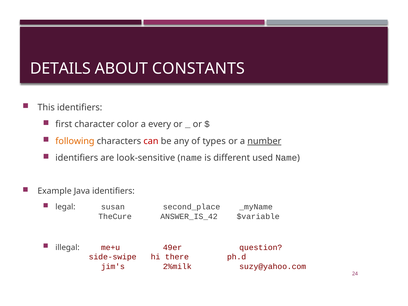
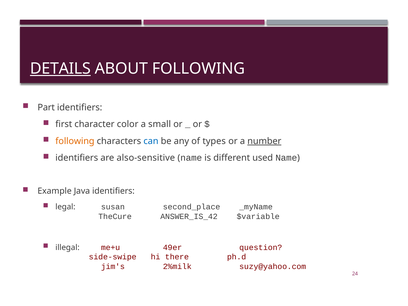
DETAILS underline: none -> present
ABOUT CONSTANTS: CONSTANTS -> FOLLOWING
This: This -> Part
every: every -> small
can colour: red -> blue
look-sensitive: look-sensitive -> also-sensitive
